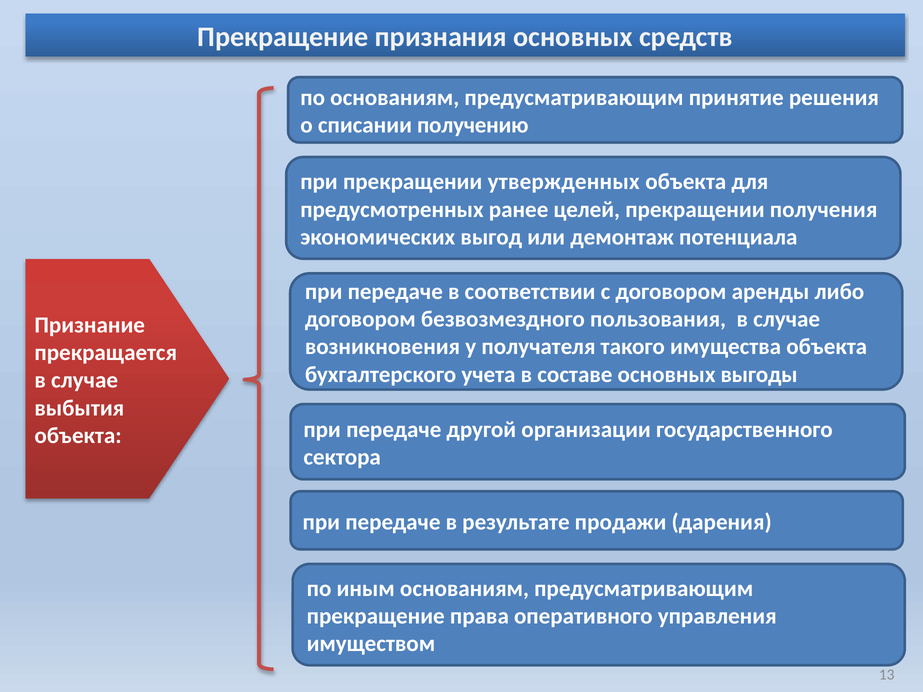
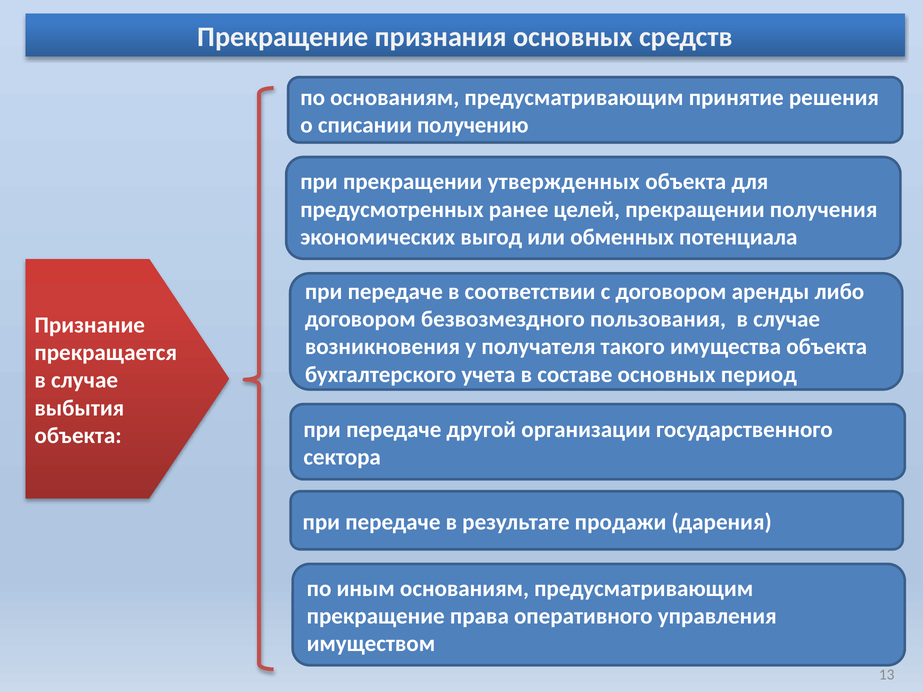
демонтаж: демонтаж -> обменных
выгоды: выгоды -> период
